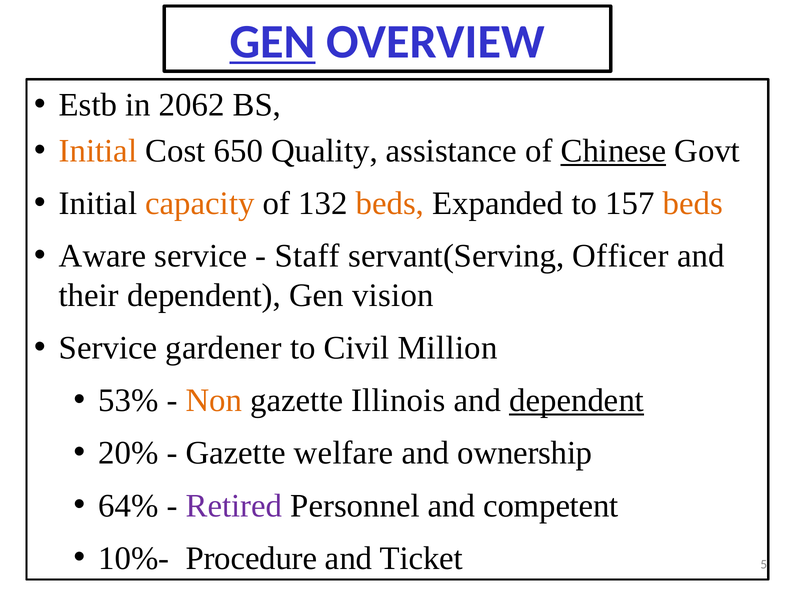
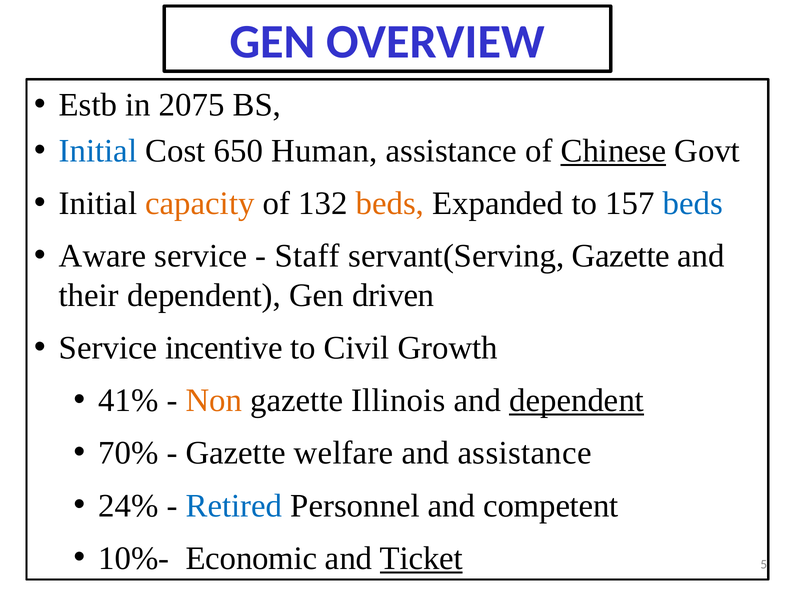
GEN at (272, 42) underline: present -> none
2062: 2062 -> 2075
Initial at (98, 151) colour: orange -> blue
Quality: Quality -> Human
beds at (693, 204) colour: orange -> blue
servant(Serving Officer: Officer -> Gazette
vision: vision -> driven
gardener: gardener -> incentive
Million: Million -> Growth
53%: 53% -> 41%
20%: 20% -> 70%
and ownership: ownership -> assistance
64%: 64% -> 24%
Retired colour: purple -> blue
Procedure: Procedure -> Economic
Ticket underline: none -> present
